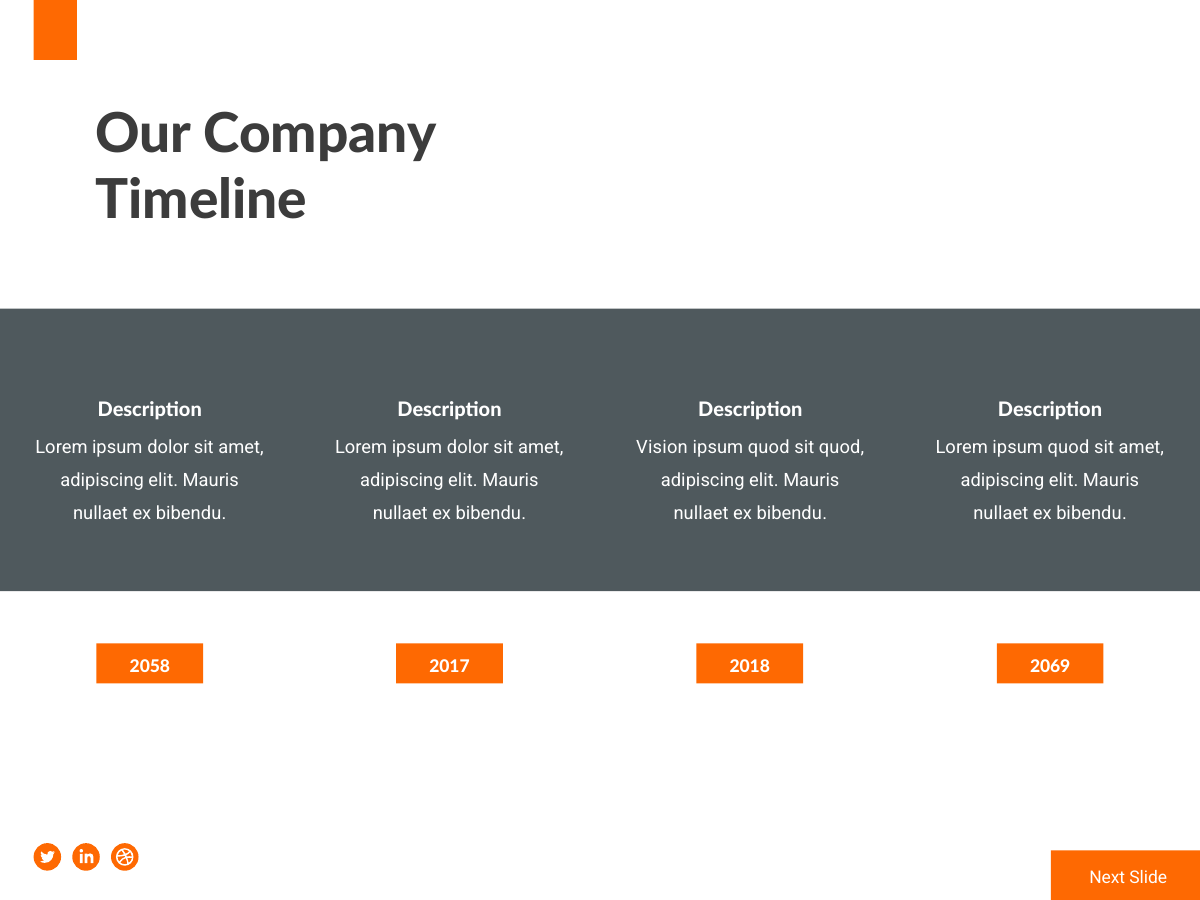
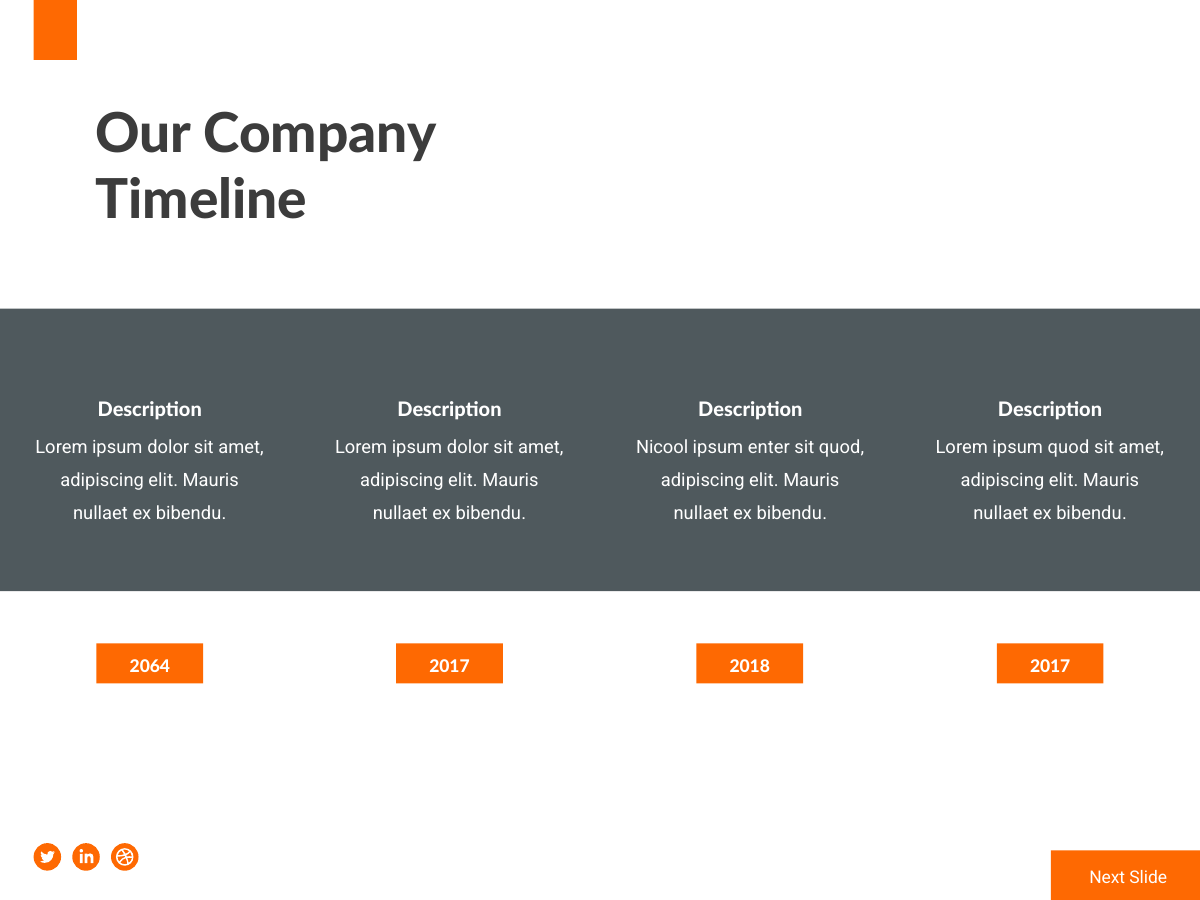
Vision: Vision -> Nicool
quod at (769, 447): quod -> enter
2058: 2058 -> 2064
2018 2069: 2069 -> 2017
